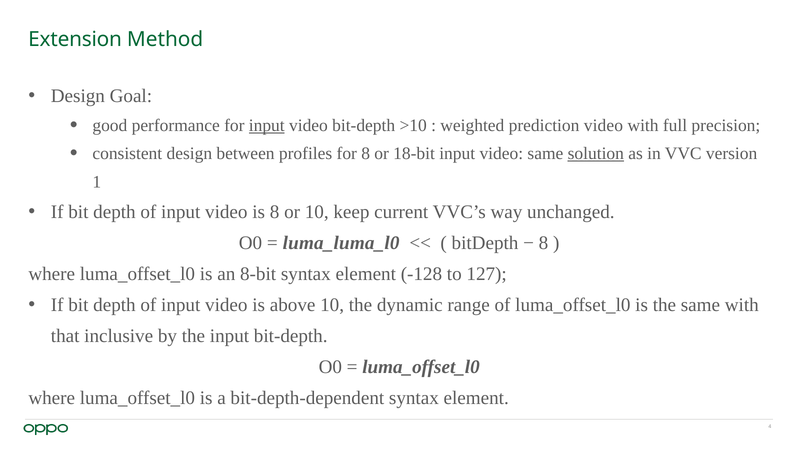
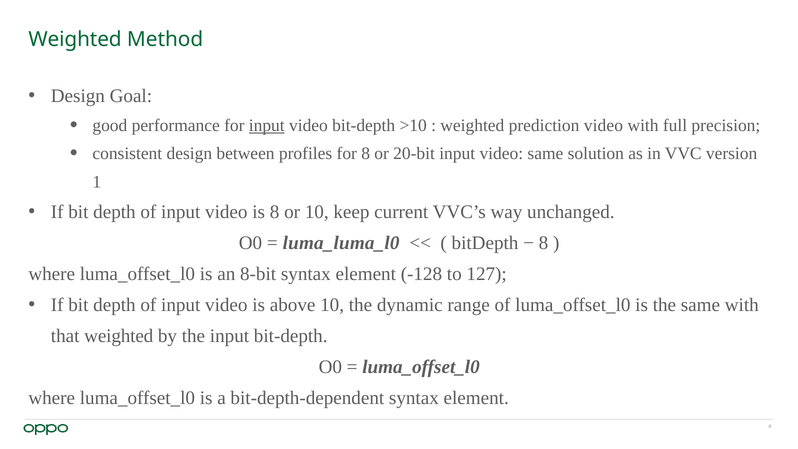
Extension at (75, 40): Extension -> Weighted
18-bit: 18-bit -> 20-bit
solution underline: present -> none
that inclusive: inclusive -> weighted
